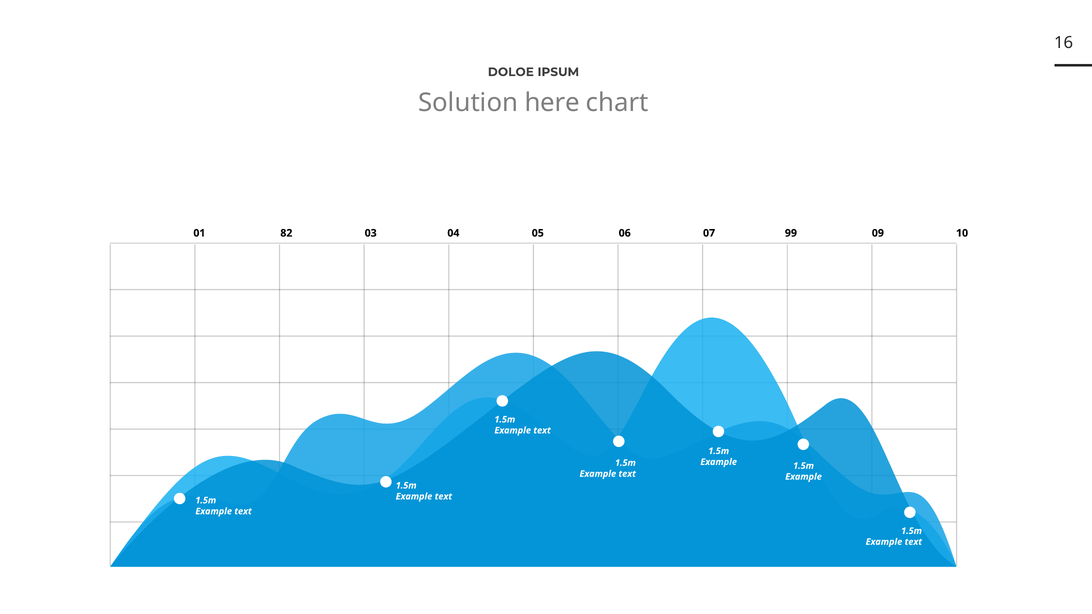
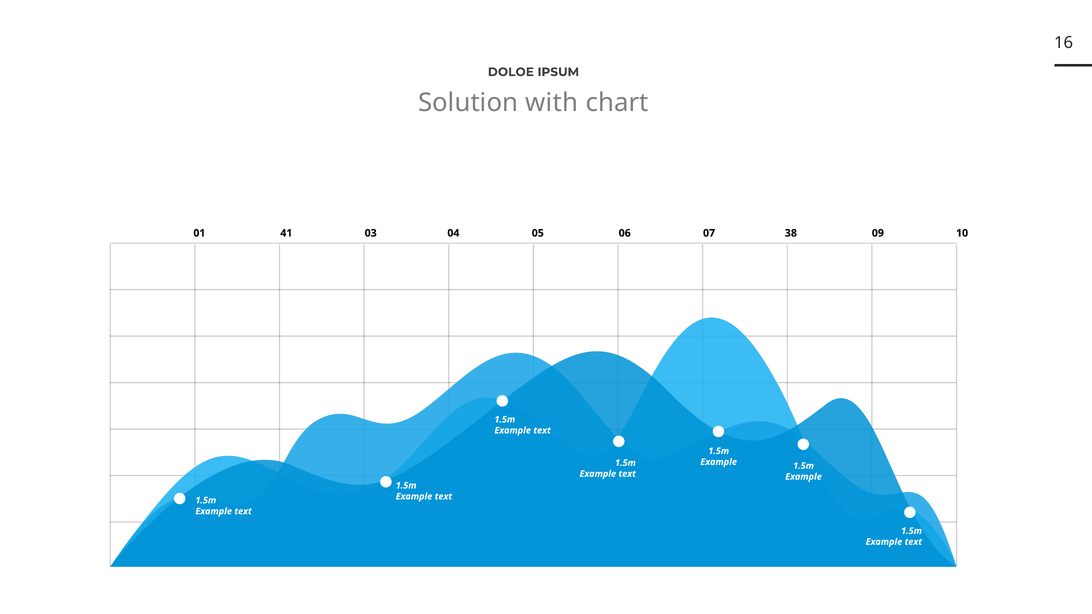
here: here -> with
82: 82 -> 41
99: 99 -> 38
